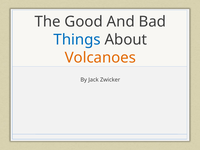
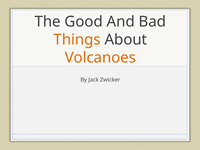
Things colour: blue -> orange
